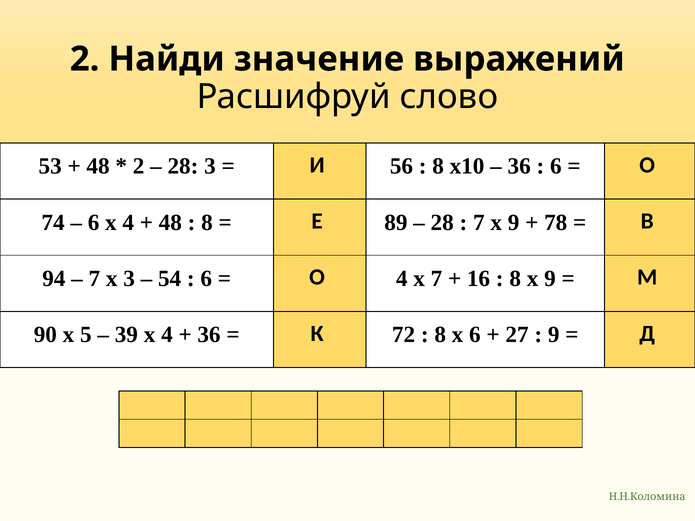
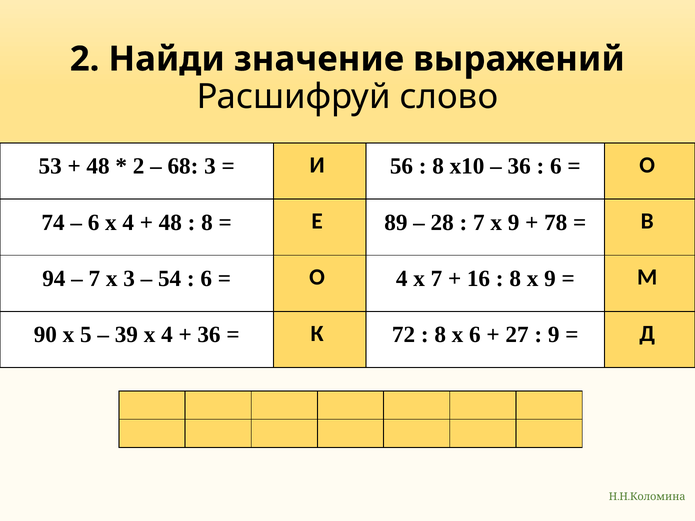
28 at (183, 166): 28 -> 68
